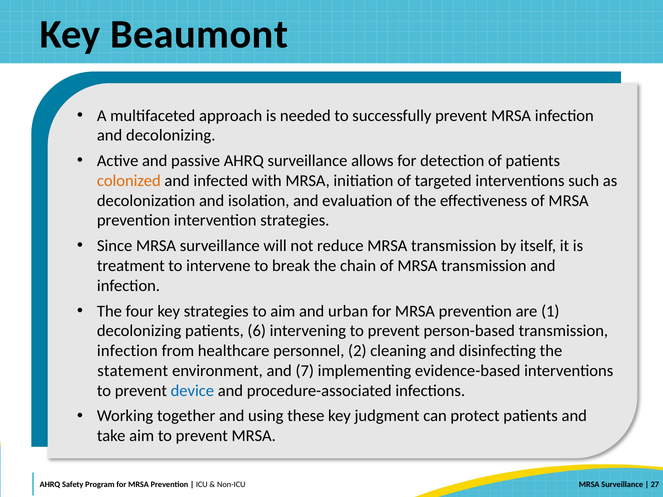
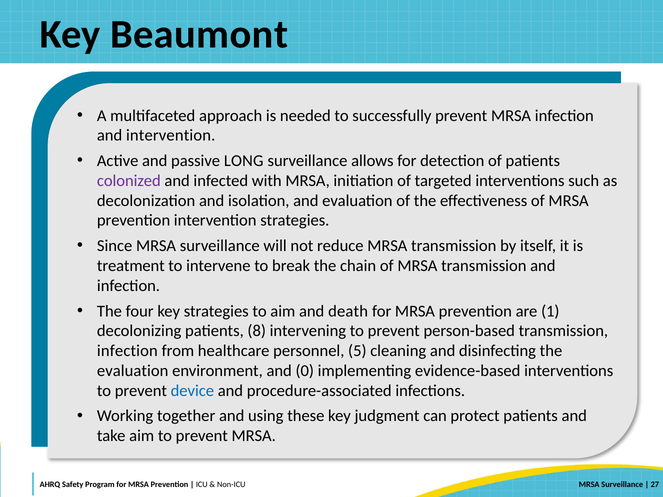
and decolonizing: decolonizing -> intervention
passive AHRQ: AHRQ -> LONG
colonized colour: orange -> purple
urban: urban -> death
6: 6 -> 8
2: 2 -> 5
statement at (133, 371): statement -> evaluation
7: 7 -> 0
